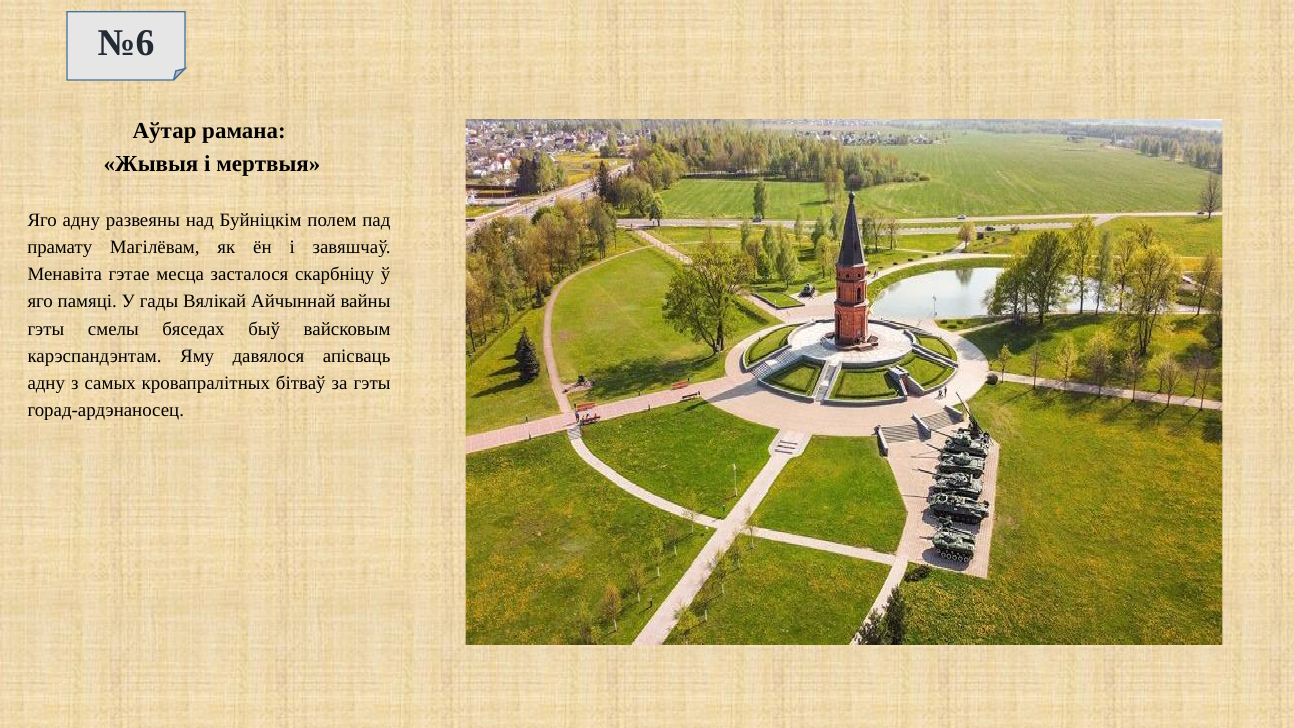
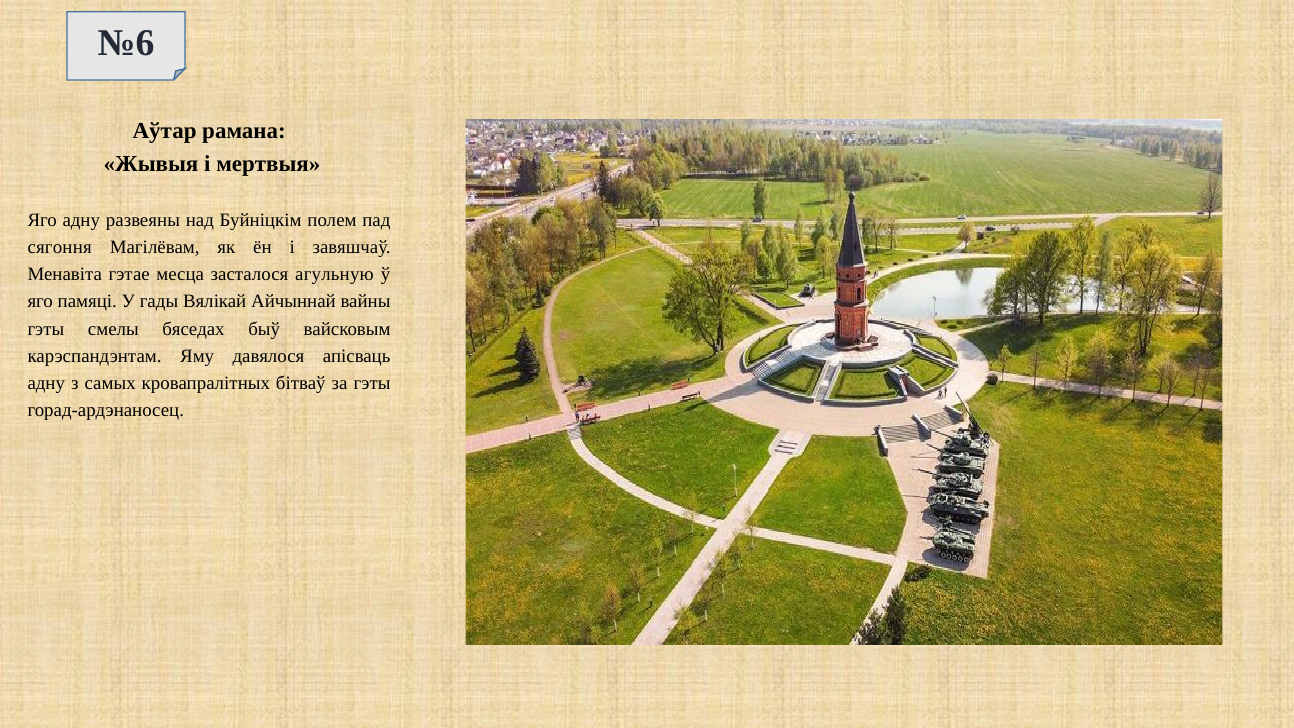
прамату: прамату -> сягоння
скарбніцу: скарбніцу -> агульную
